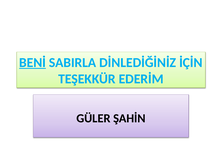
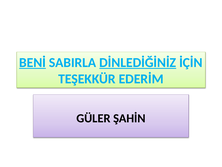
DİNLEDİĞİNİZ underline: none -> present
